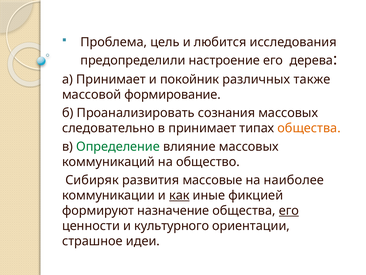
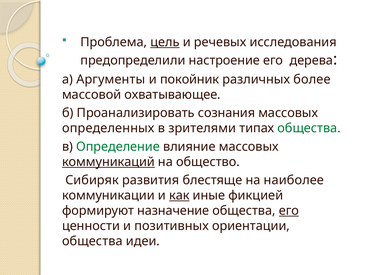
цель underline: none -> present
любится: любится -> речевых
а Принимает: Принимает -> Аргументы
также: также -> более
формирование: формирование -> охватывающее
следовательно: следовательно -> определенных
в принимает: принимает -> зрителями
общества at (309, 128) colour: orange -> green
коммуникаций underline: none -> present
массовые: массовые -> блестяще
культурного: культурного -> позитивных
страшное at (92, 241): страшное -> общества
